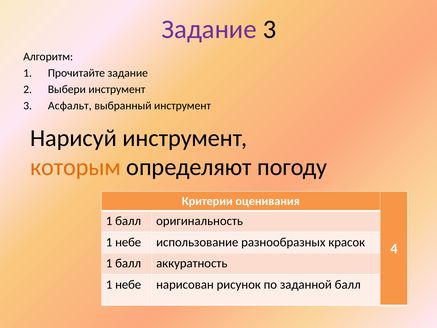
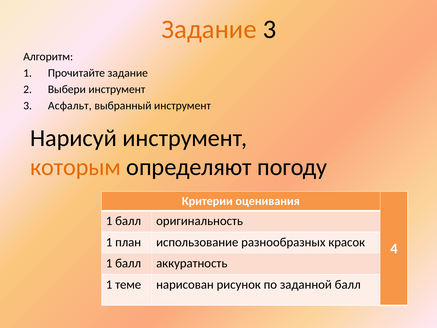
Задание at (209, 29) colour: purple -> orange
небе at (128, 242): небе -> план
небе at (128, 284): небе -> теме
